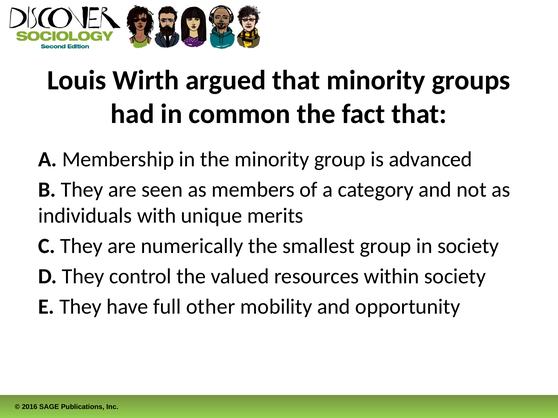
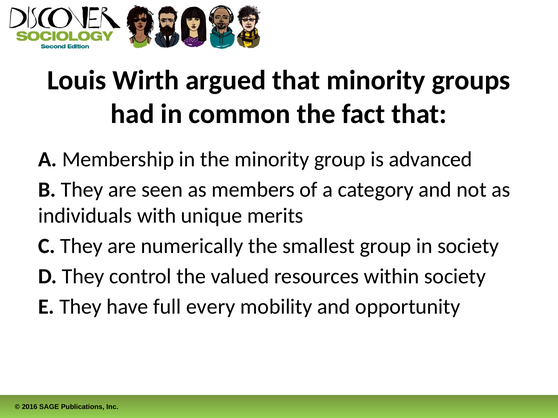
other: other -> every
